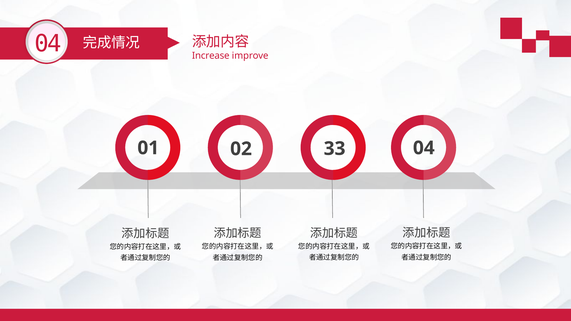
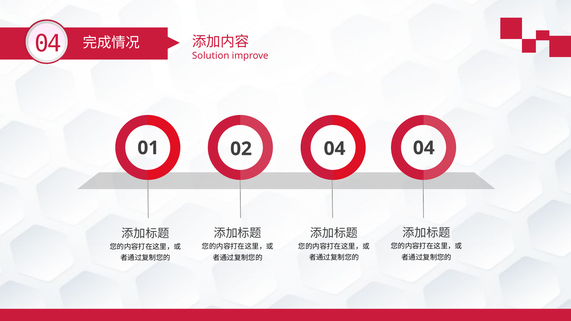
Increase: Increase -> Solution
01 33: 33 -> 04
